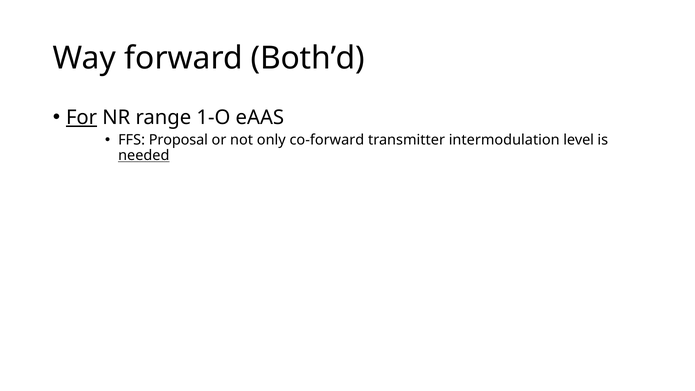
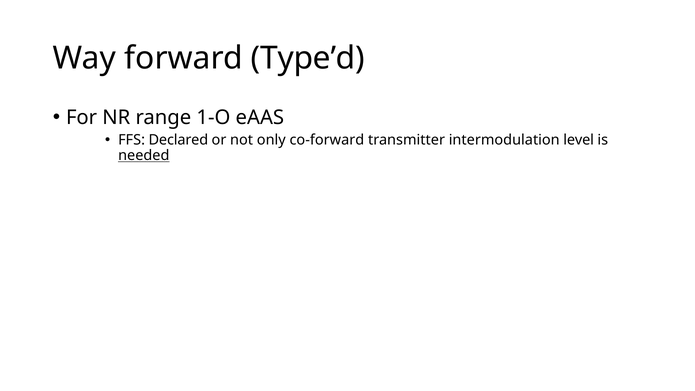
Both’d: Both’d -> Type’d
For underline: present -> none
Proposal: Proposal -> Declared
